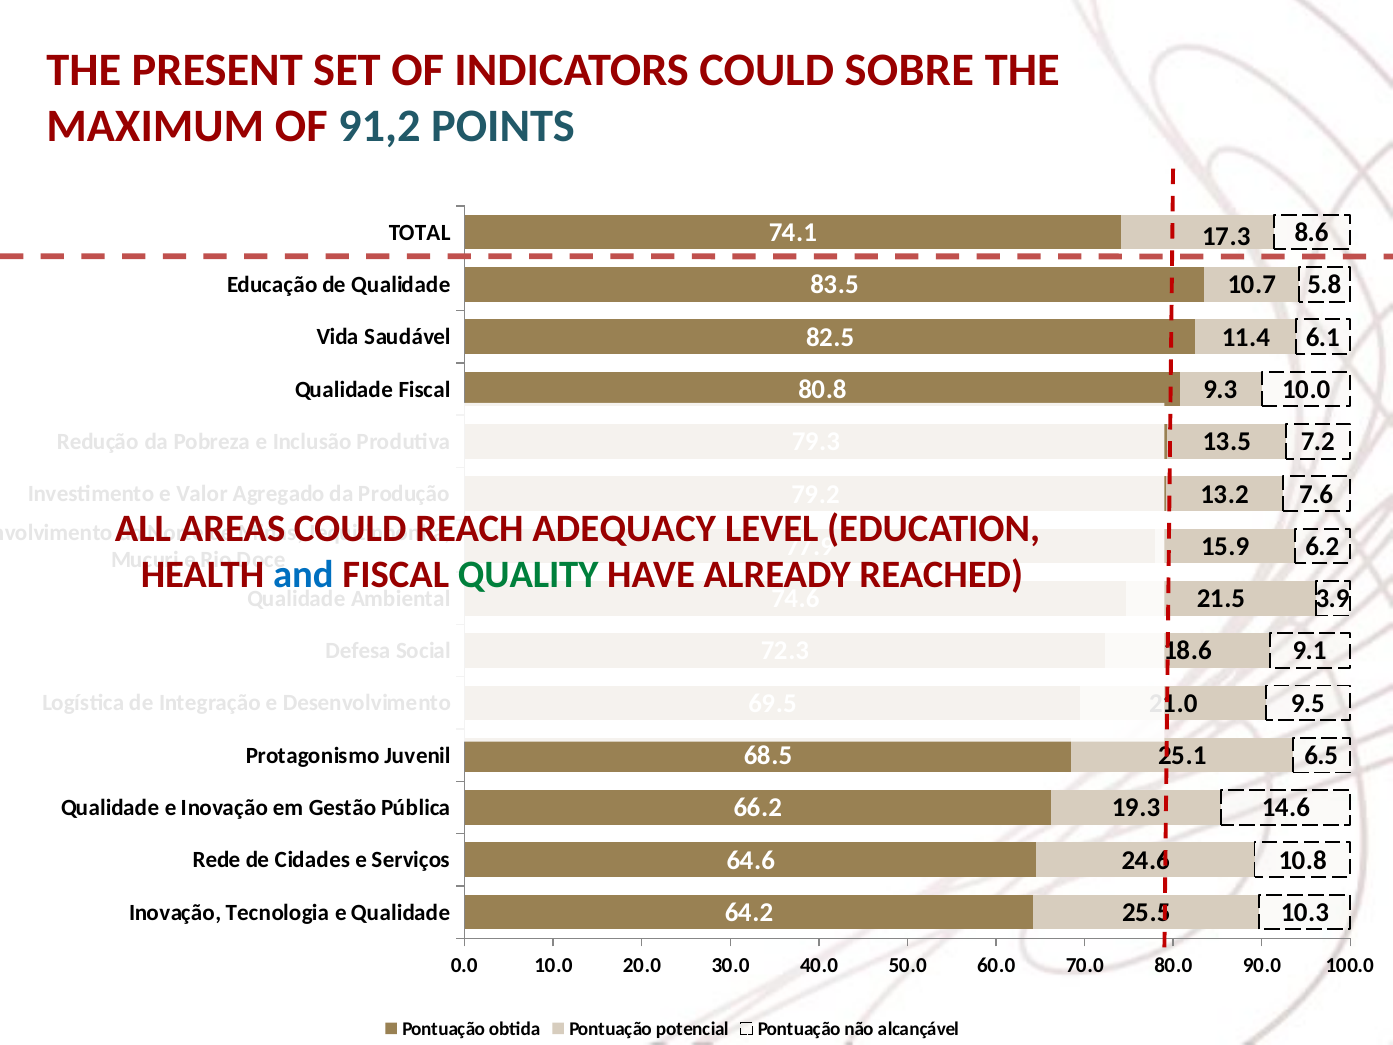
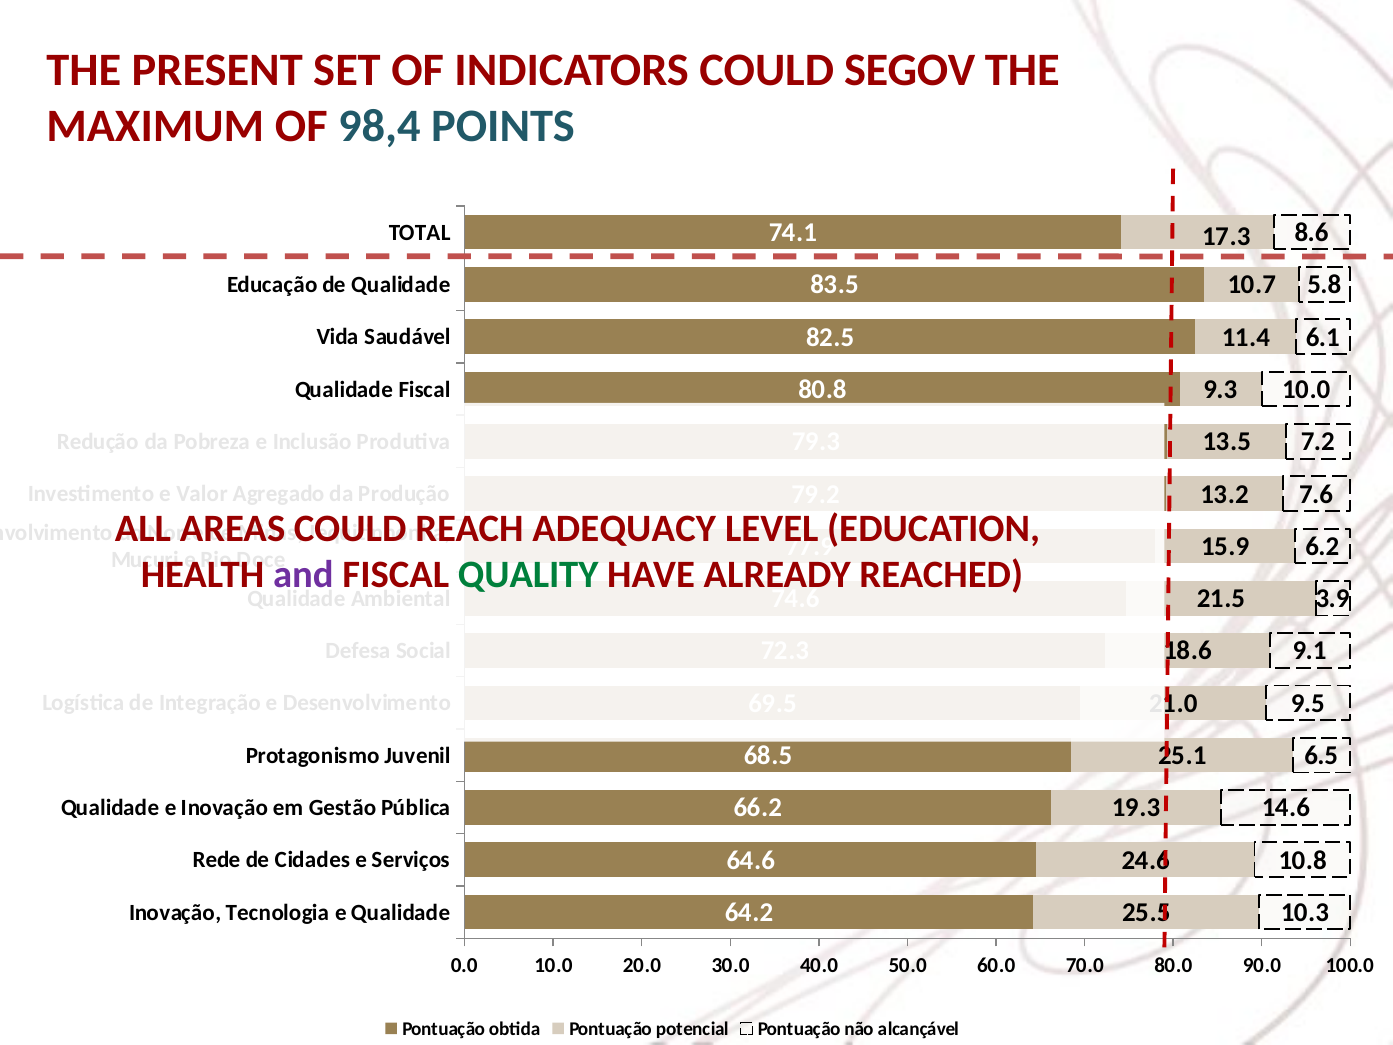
SOBRE: SOBRE -> SEGOV
91,2: 91,2 -> 98,4
and colour: blue -> purple
